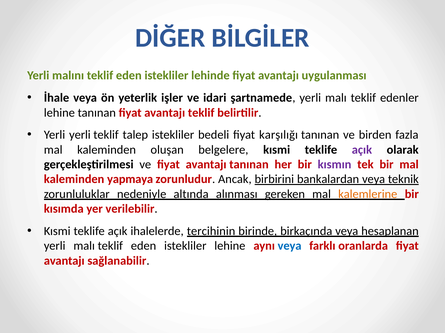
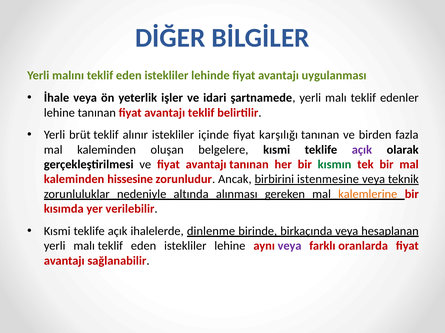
Yerli yerli: yerli -> brüt
talep: talep -> alınır
bedeli: bedeli -> içinde
kısmın colour: purple -> green
yapmaya: yapmaya -> hissesine
bankalardan: bankalardan -> istenmesine
tercihinin: tercihinin -> dinlenme
veya at (290, 246) colour: blue -> purple
